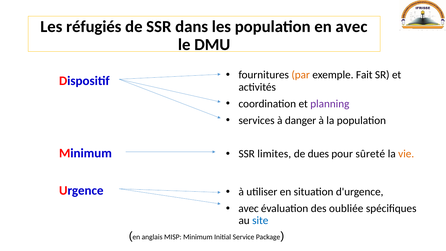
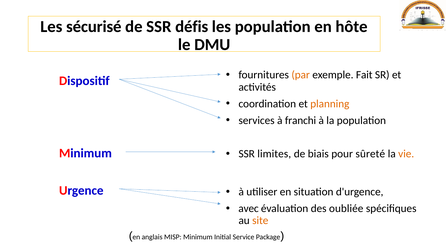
réfugiés: réfugiés -> sécurisé
dans: dans -> défis
en avec: avec -> hôte
planning colour: purple -> orange
danger: danger -> franchi
dues: dues -> biais
site colour: blue -> orange
